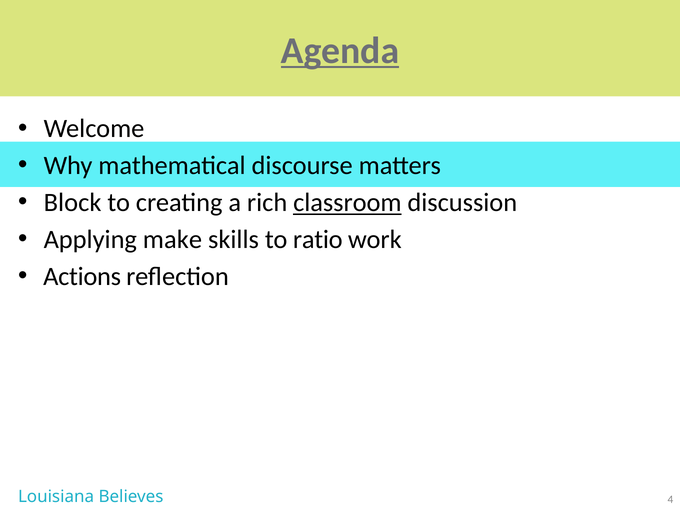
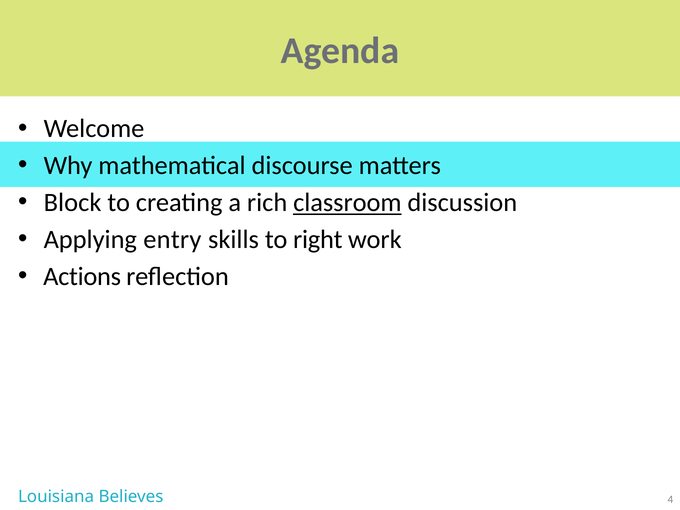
Agenda underline: present -> none
make: make -> entry
ratio: ratio -> right
